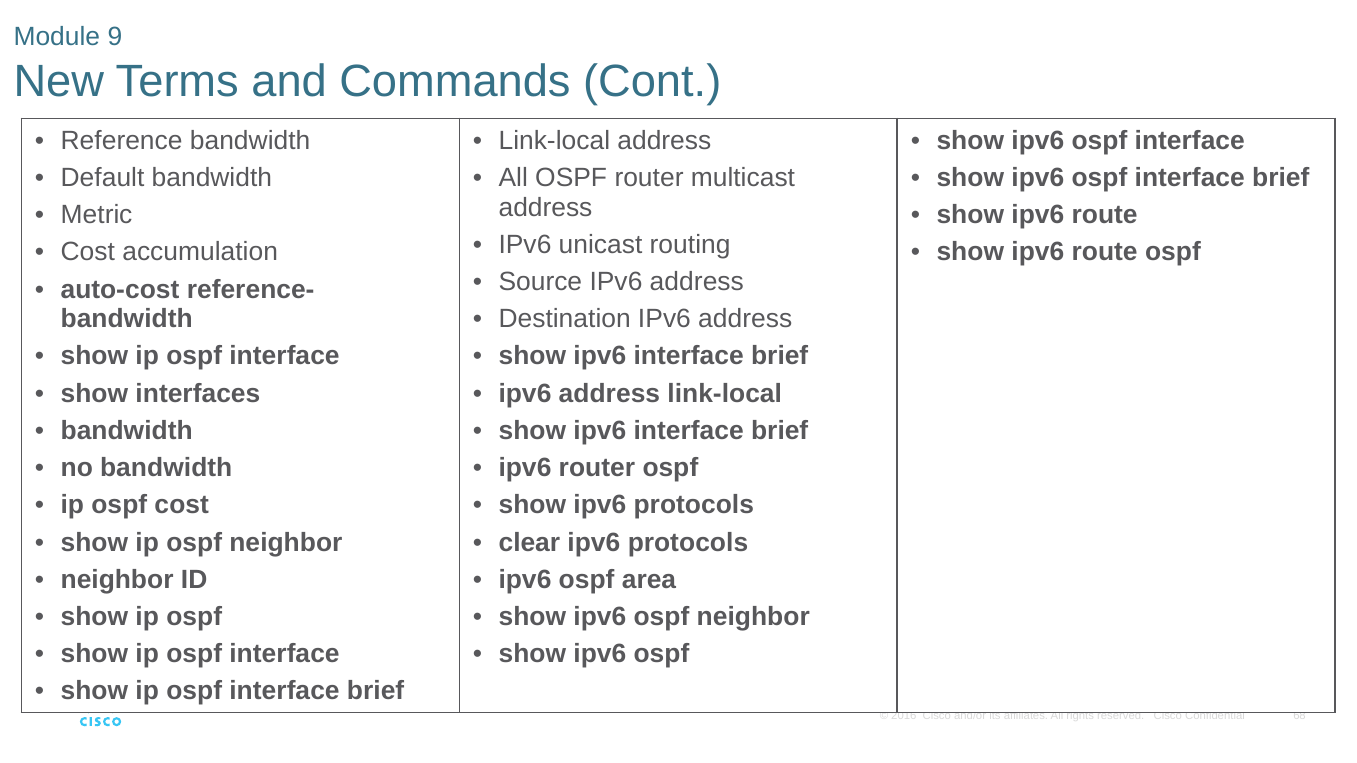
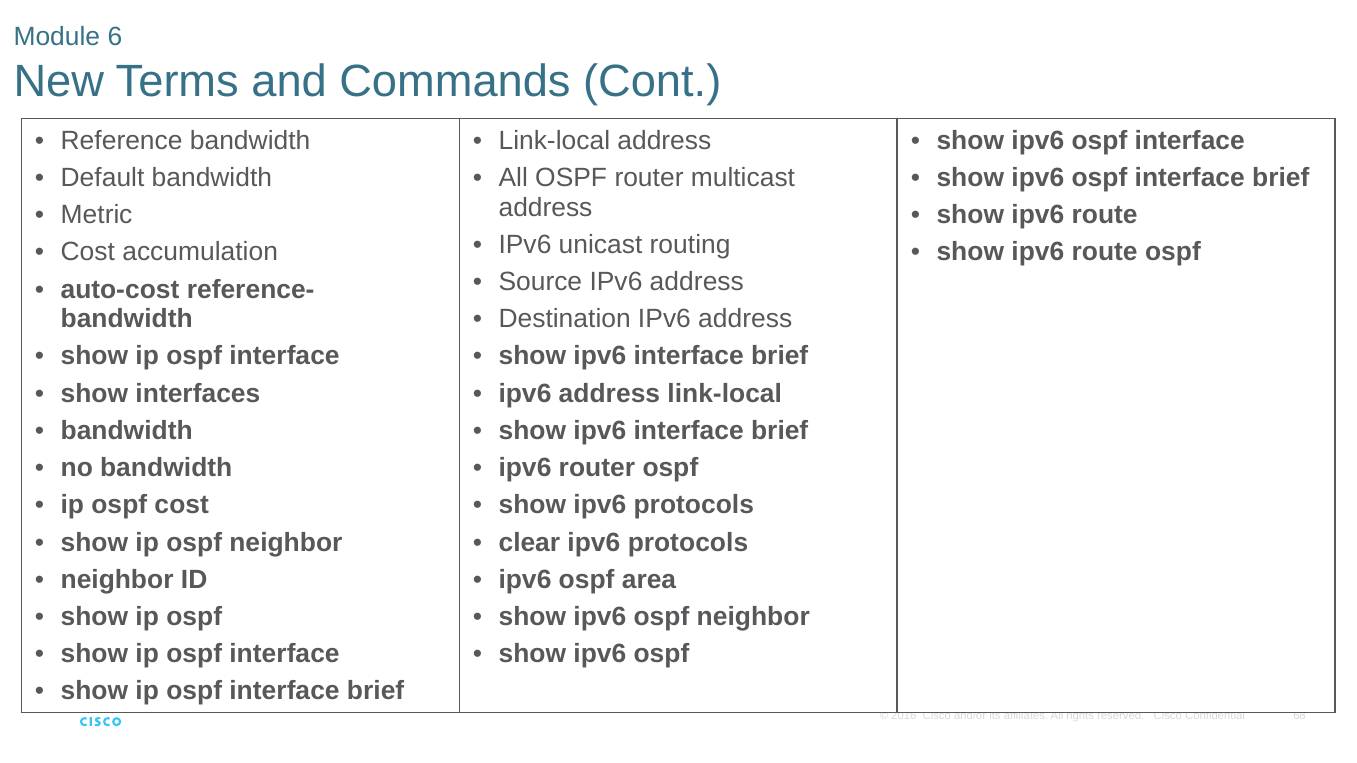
9: 9 -> 6
